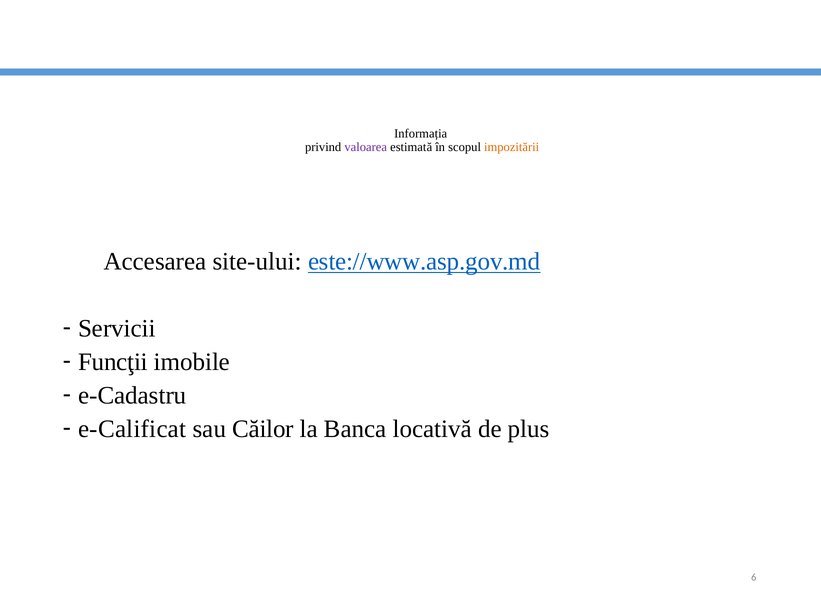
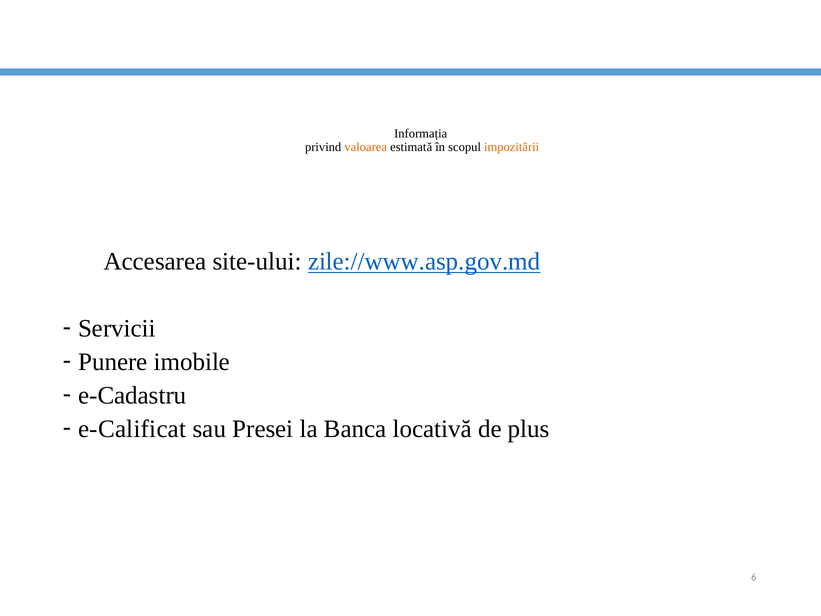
valoarea colour: purple -> orange
este://www.asp.gov.md: este://www.asp.gov.md -> zile://www.asp.gov.md
Funcţii: Funcţii -> Punere
Căilor: Căilor -> Presei
